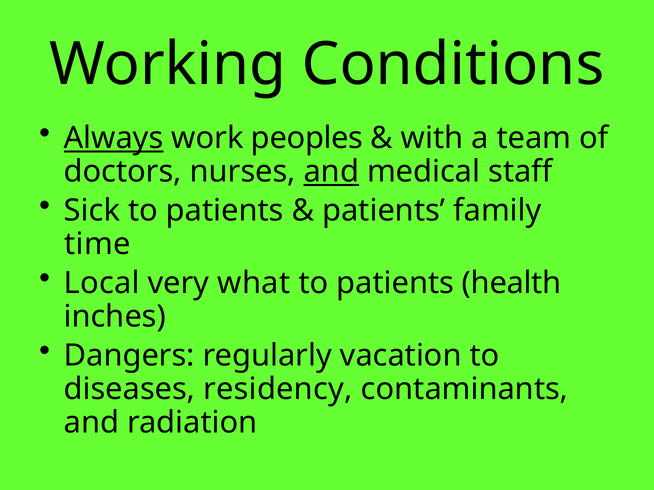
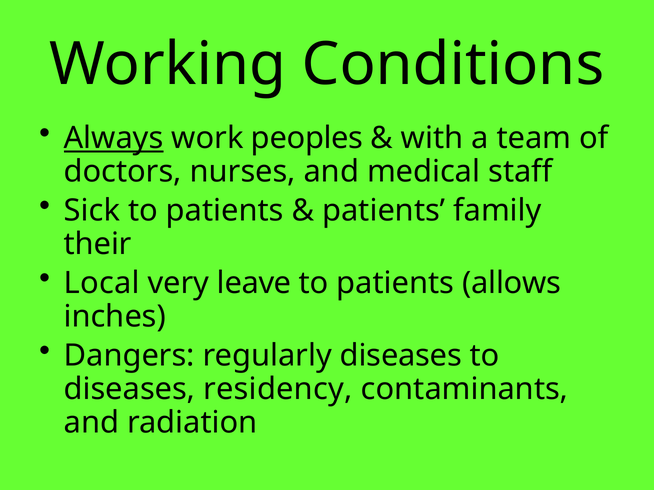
and at (331, 172) underline: present -> none
time: time -> their
what: what -> leave
health: health -> allows
regularly vacation: vacation -> diseases
